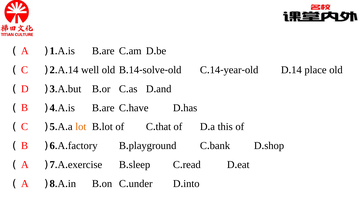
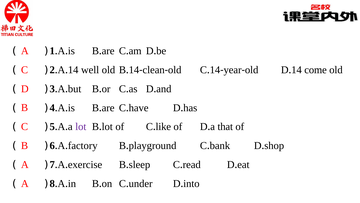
solve: solve -> clean
place: place -> come
lot at (81, 126) colour: orange -> purple
that: that -> like
this: this -> that
